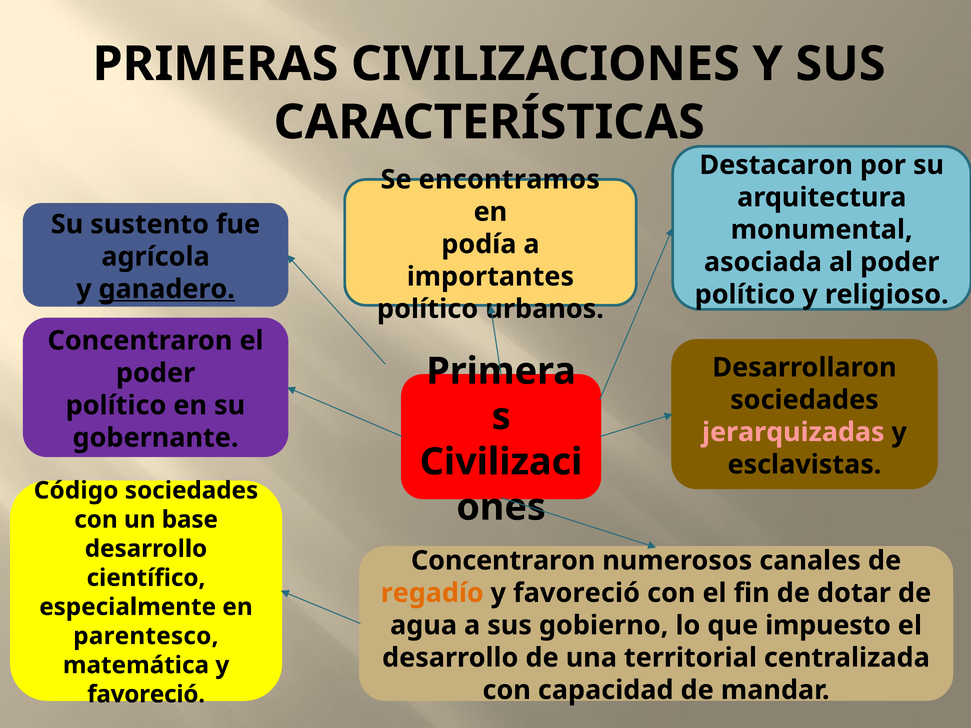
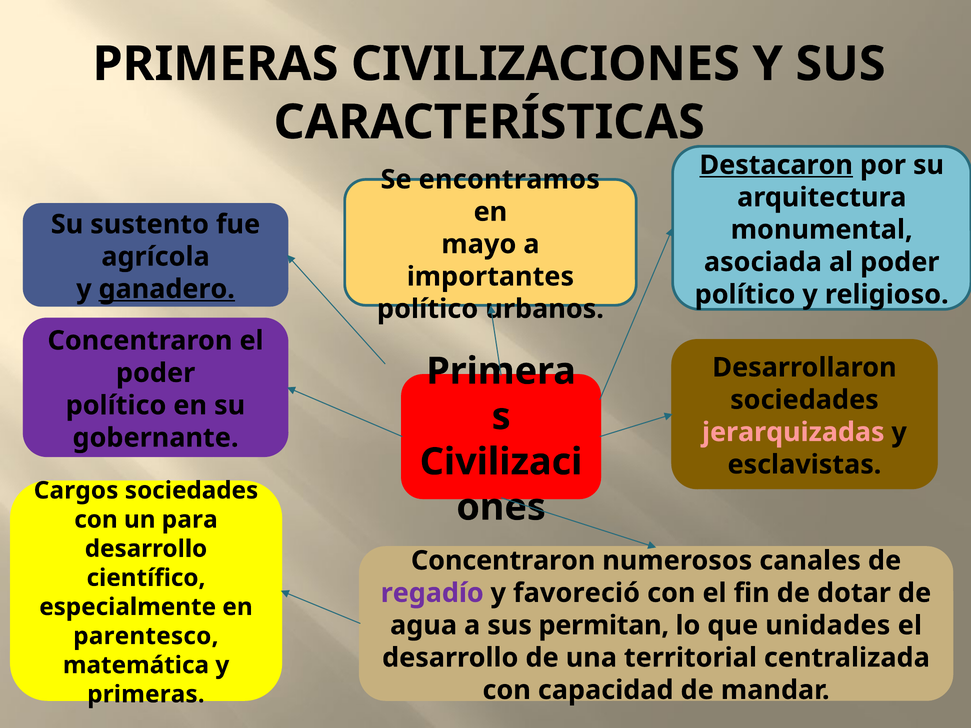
Destacaron underline: none -> present
podía: podía -> mayo
Código: Código -> Cargos
base: base -> para
regadío colour: orange -> purple
gobierno: gobierno -> permitan
impuesto: impuesto -> unidades
favoreció at (146, 695): favoreció -> primeras
